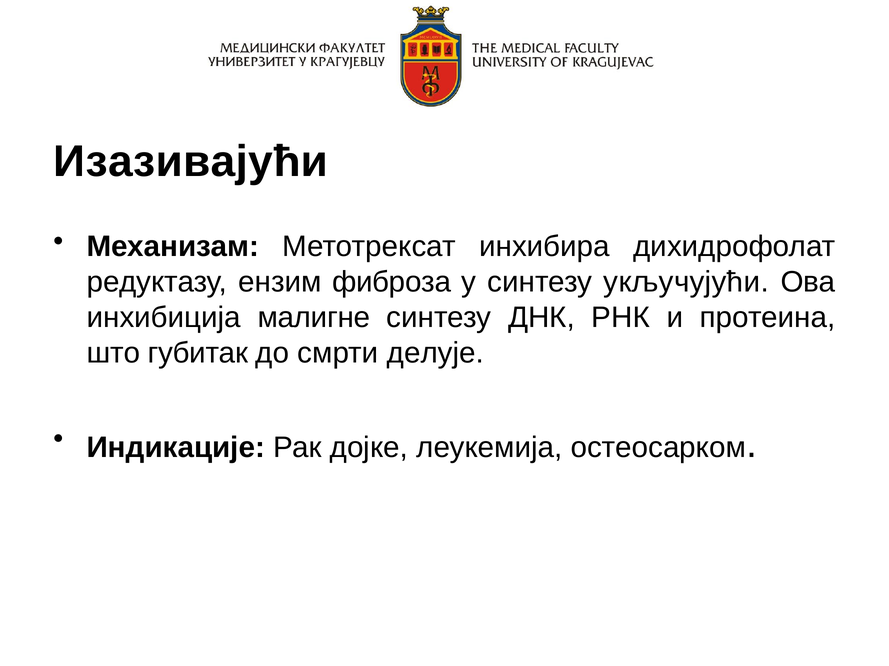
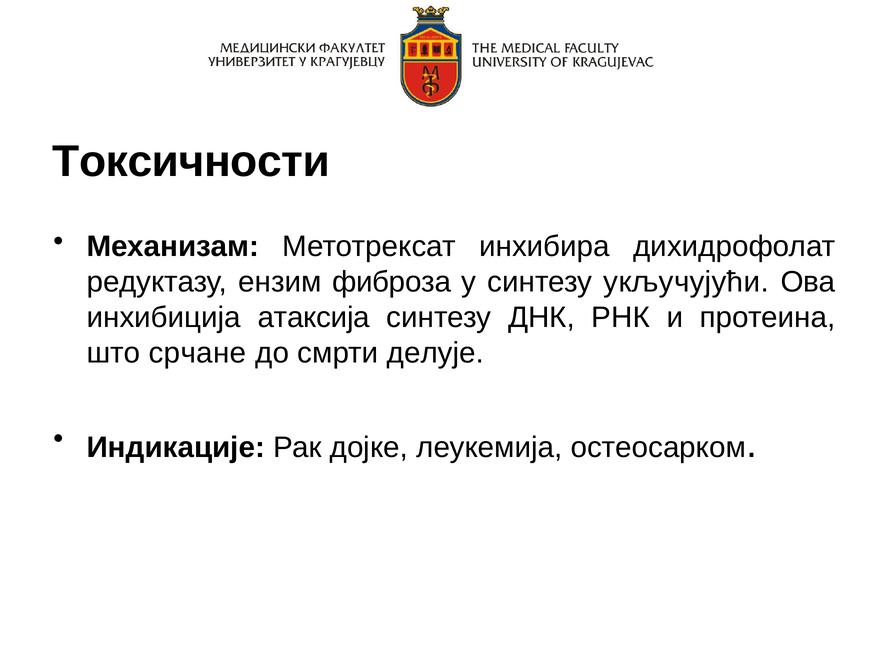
Изазивајући: Изазивајући -> Токсичности
малигне: малигне -> атаксија
губитак: губитак -> срчане
